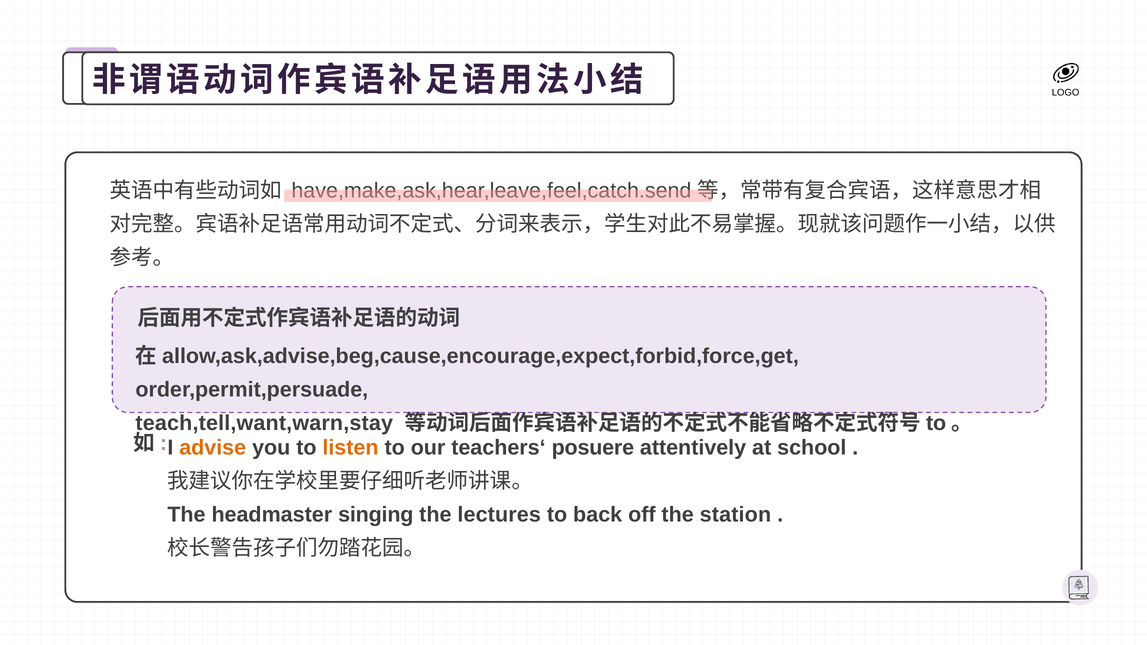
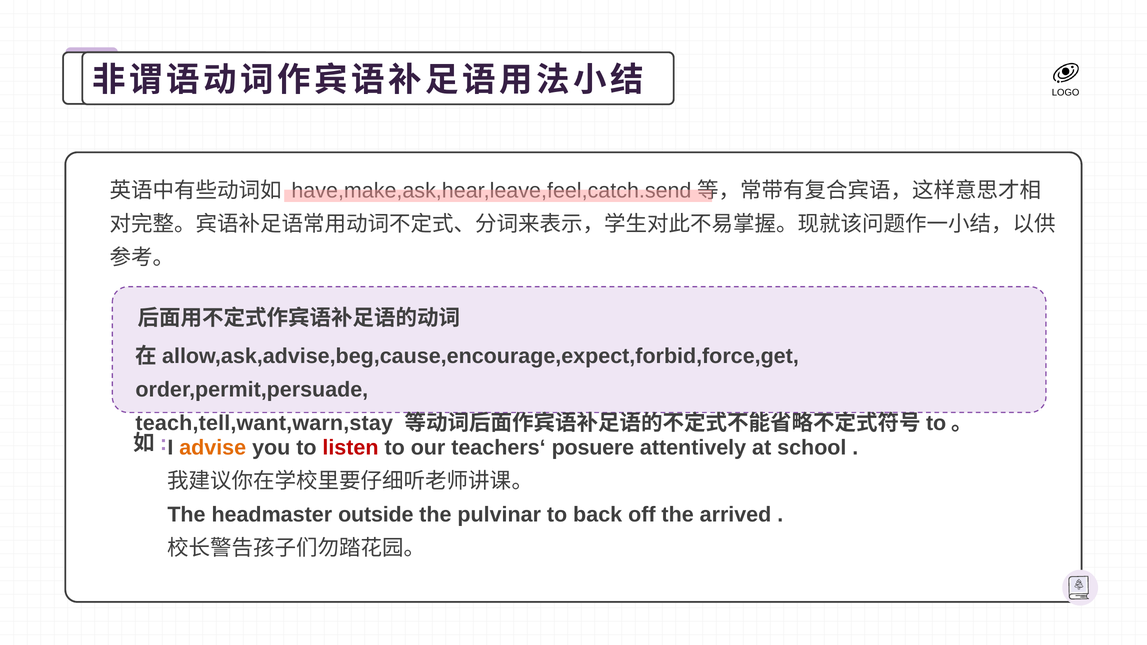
listen colour: orange -> red
singing: singing -> outside
lectures: lectures -> pulvinar
station: station -> arrived
